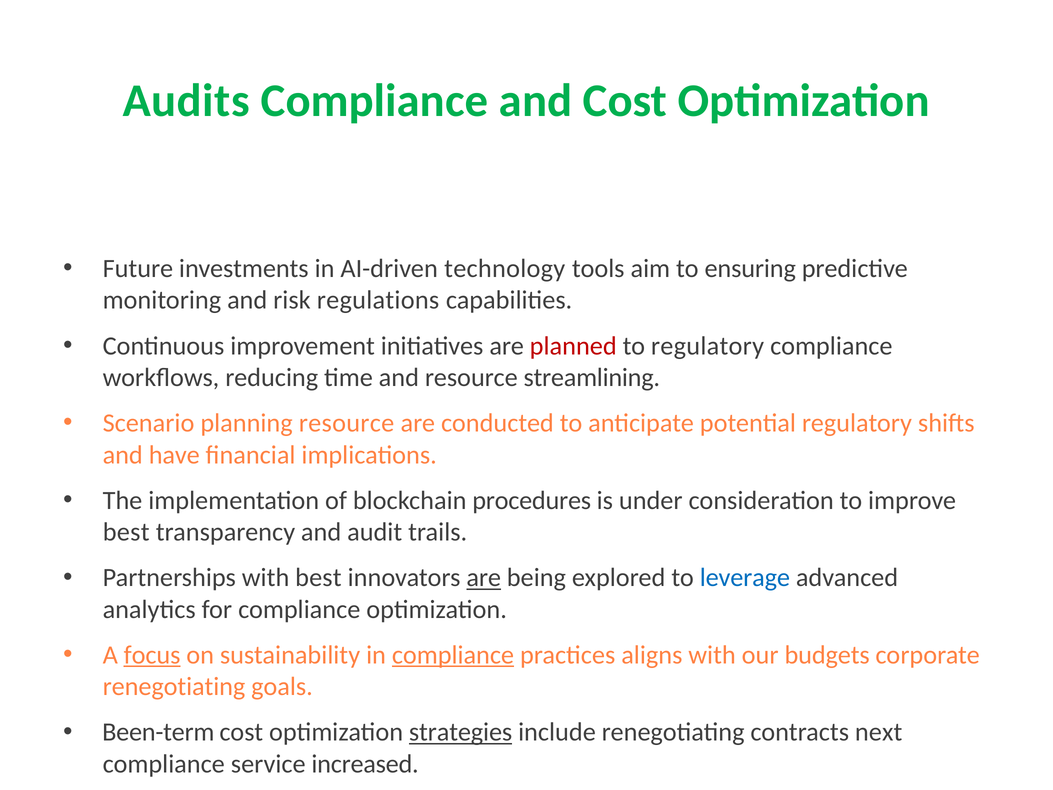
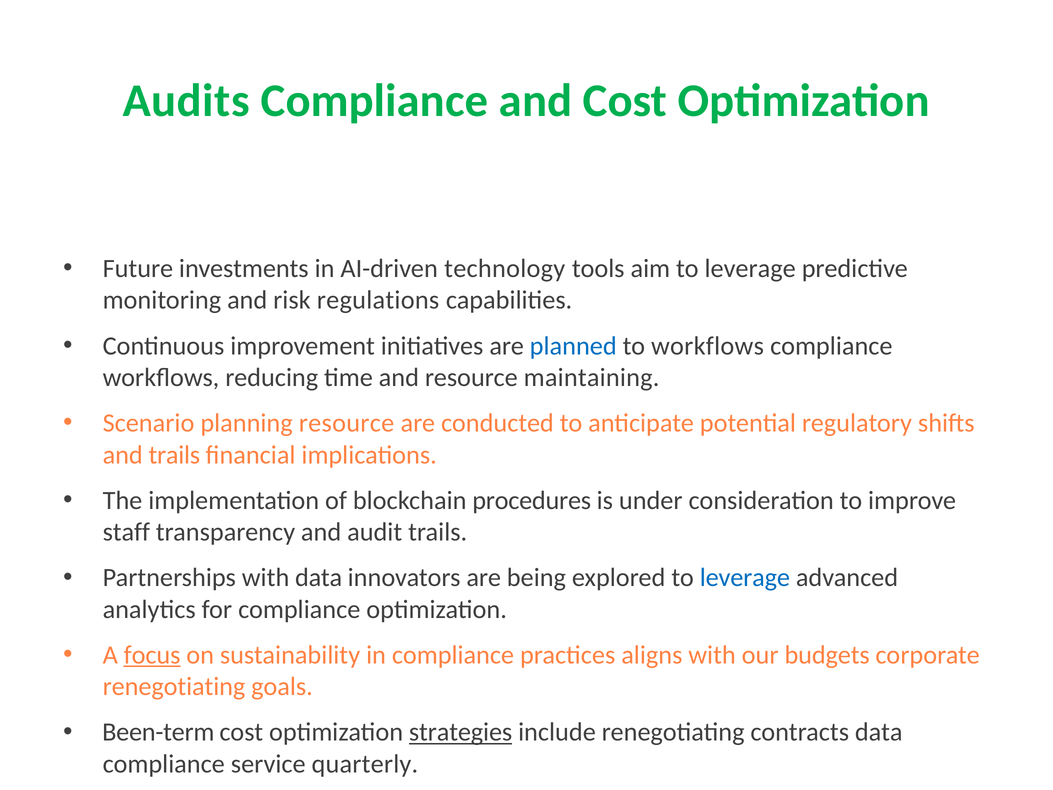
aim to ensuring: ensuring -> leverage
planned colour: red -> blue
to regulatory: regulatory -> workflows
streamlining: streamlining -> maintaining
and have: have -> trails
best at (126, 532): best -> staff
with best: best -> data
are at (484, 578) underline: present -> none
compliance at (453, 655) underline: present -> none
contracts next: next -> data
increased: increased -> quarterly
